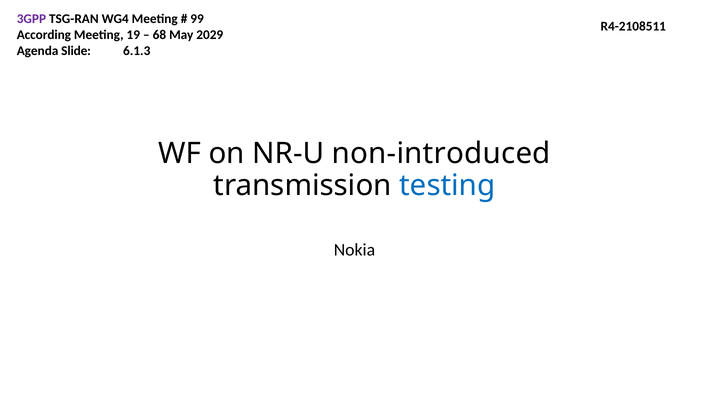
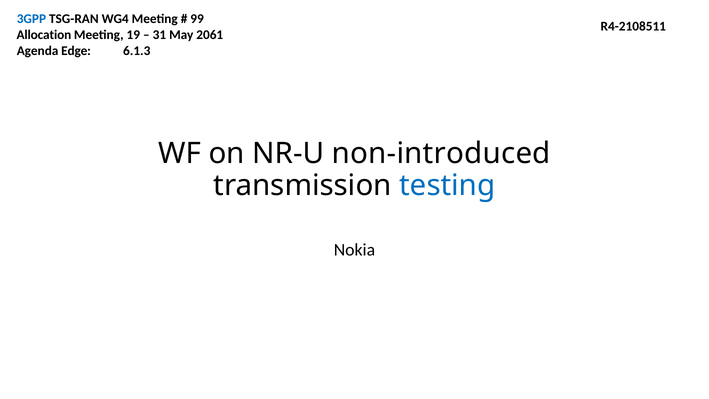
3GPP colour: purple -> blue
According: According -> Allocation
68: 68 -> 31
2029: 2029 -> 2061
Slide: Slide -> Edge
